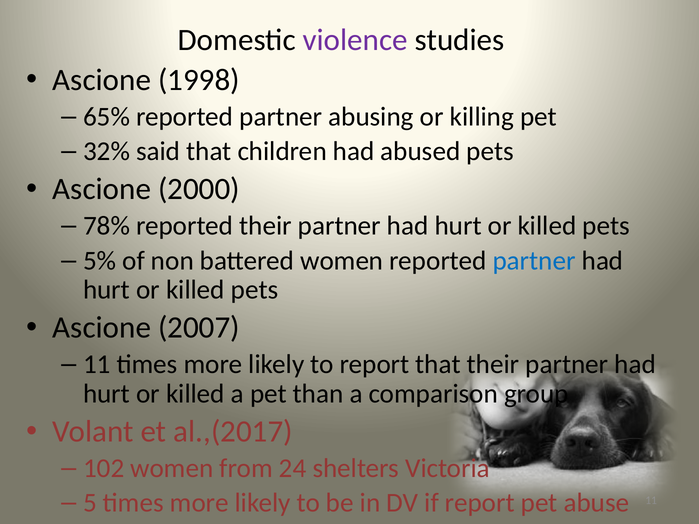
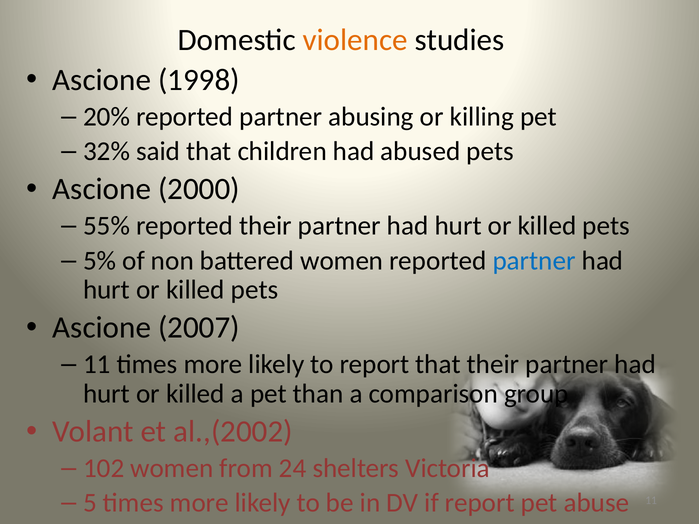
violence colour: purple -> orange
65%: 65% -> 20%
78%: 78% -> 55%
al.,(2017: al.,(2017 -> al.,(2002
